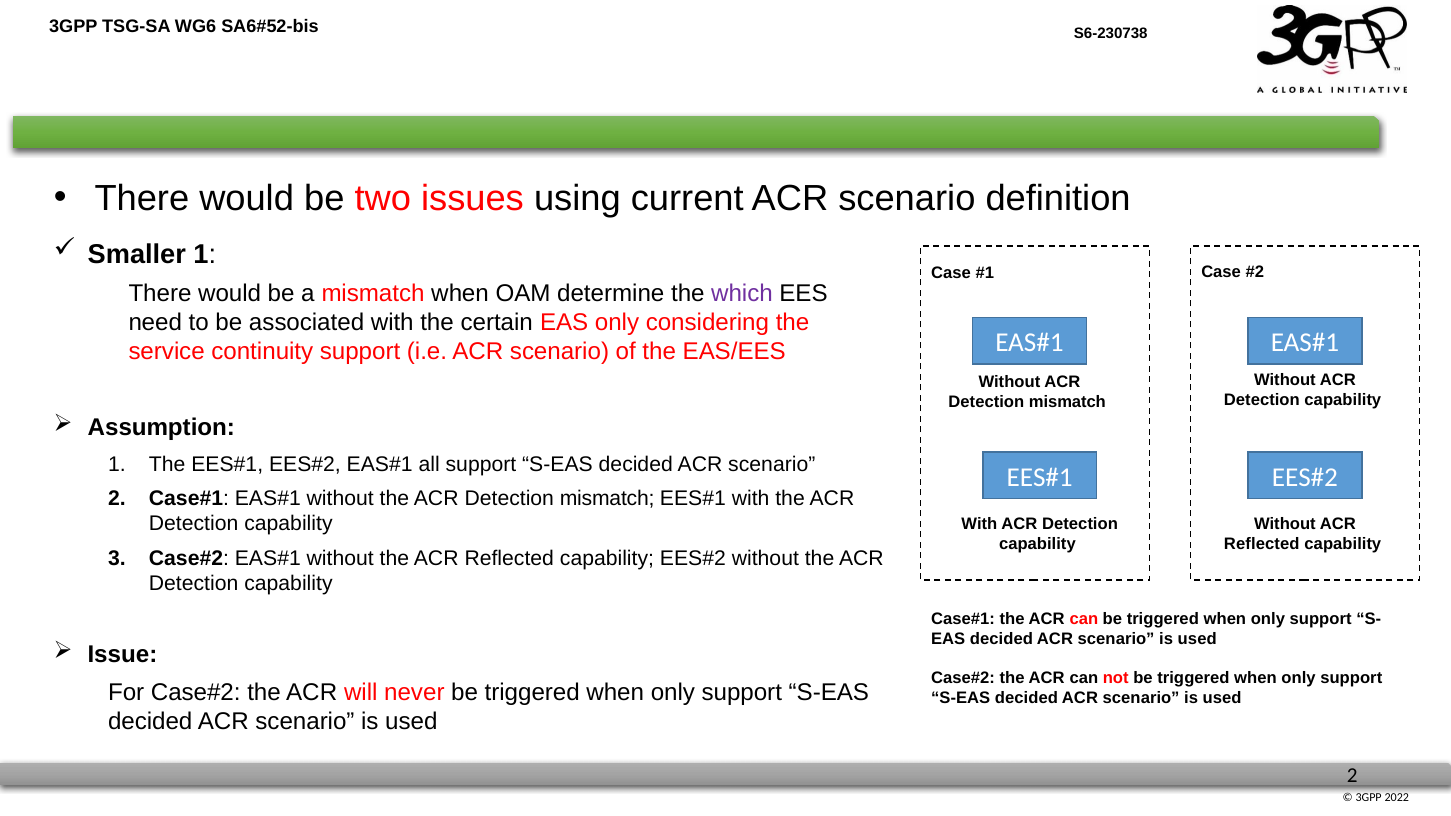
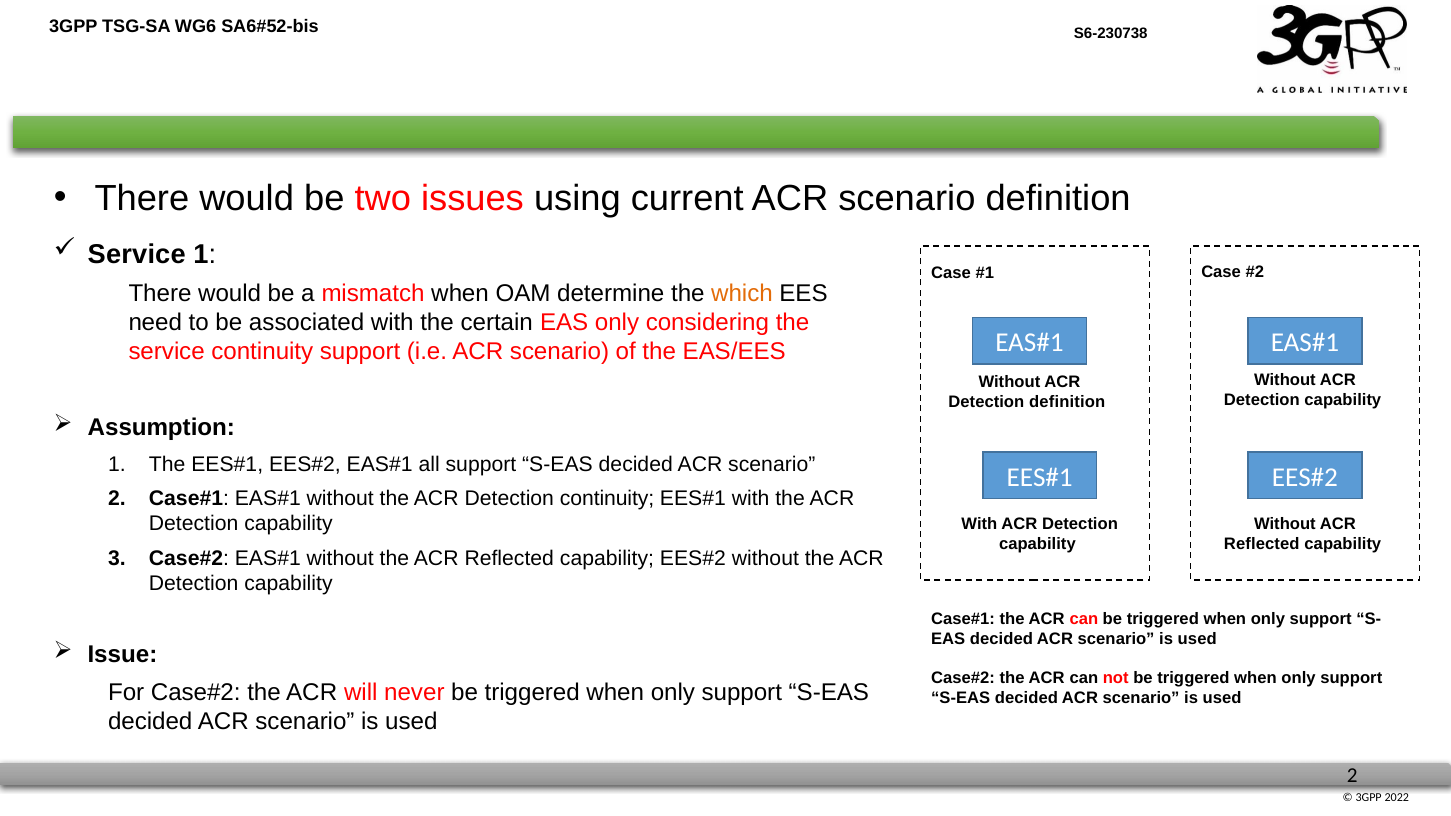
Smaller at (137, 254): Smaller -> Service
which colour: purple -> orange
mismatch at (1067, 402): mismatch -> definition
the ACR Detection mismatch: mismatch -> continuity
